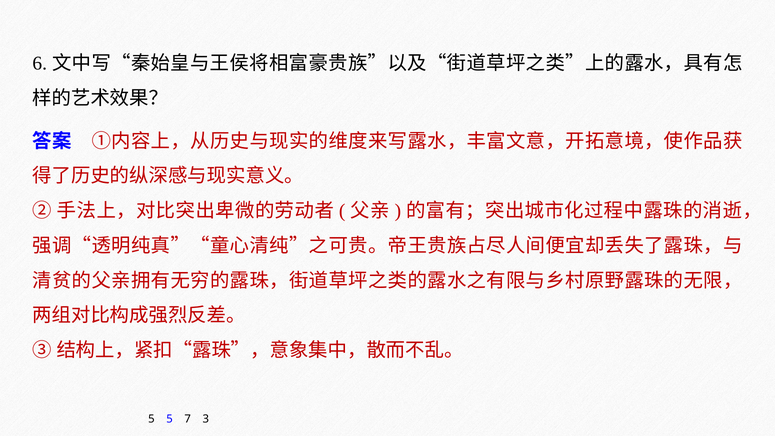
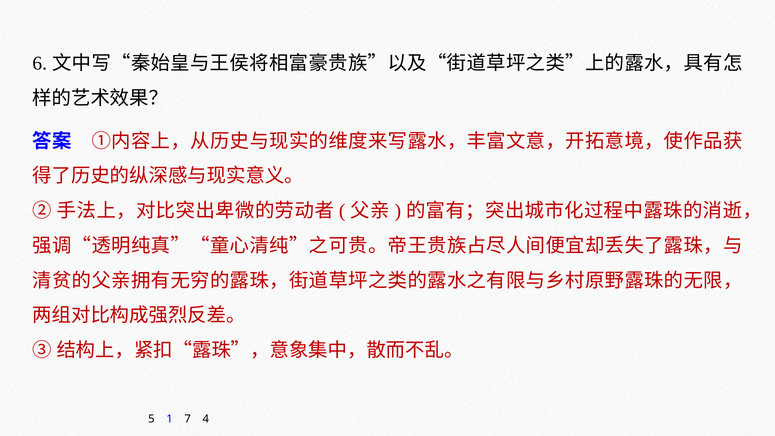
5 5: 5 -> 1
3: 3 -> 4
